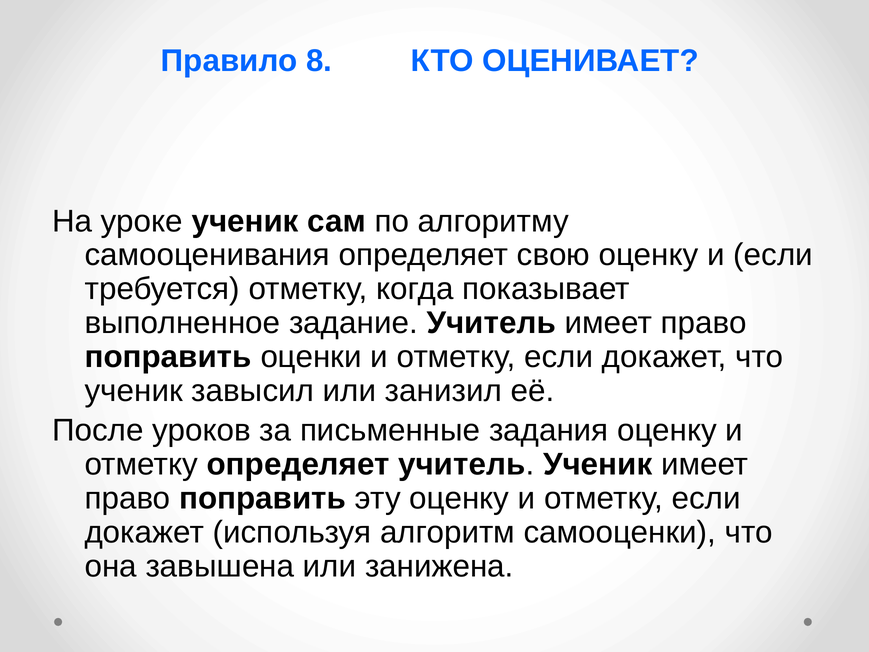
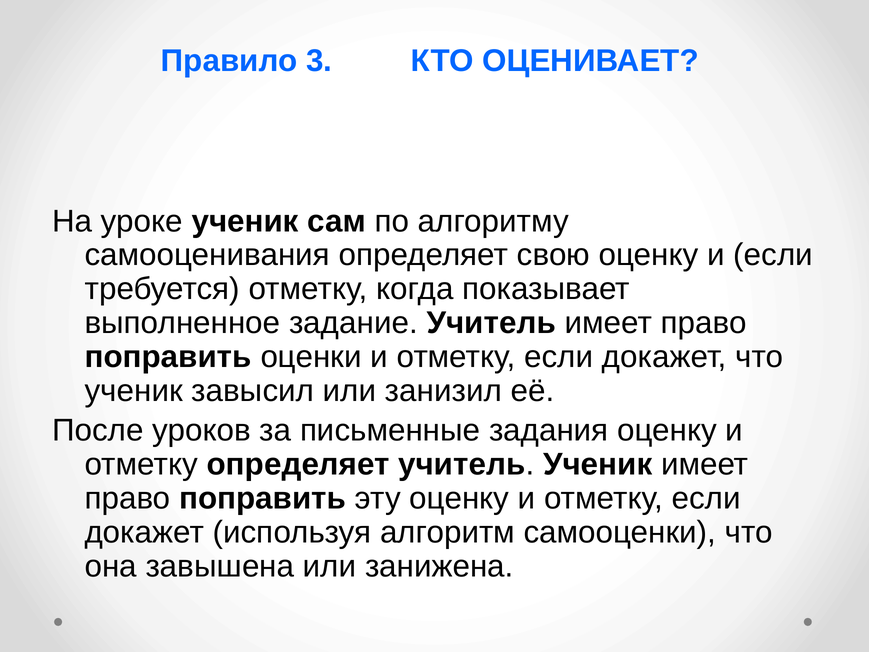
8: 8 -> 3
